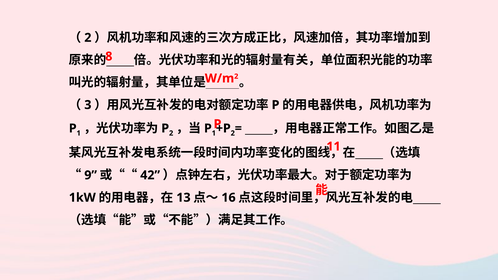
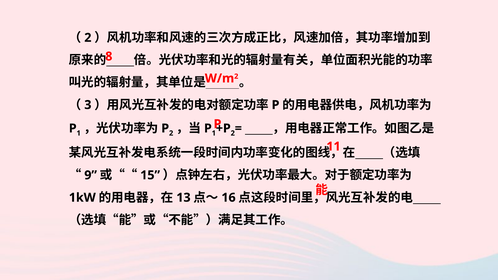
42: 42 -> 15
